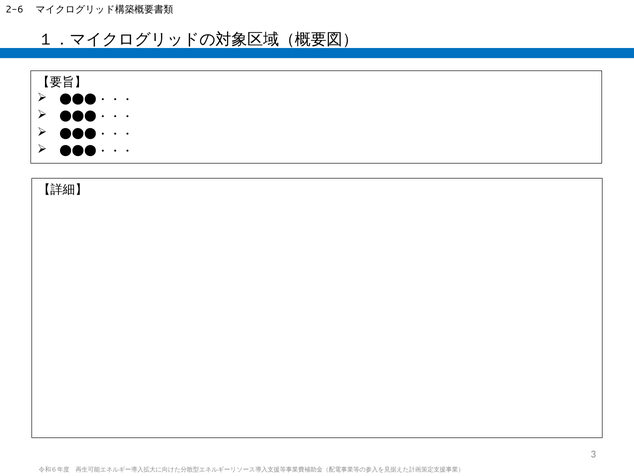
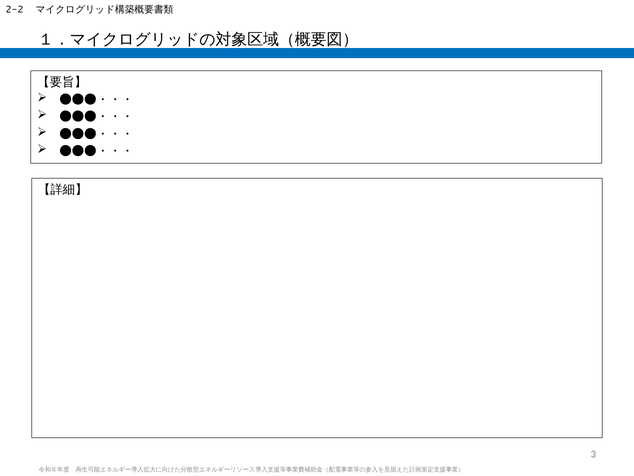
2-6: 2-6 -> 2-2
